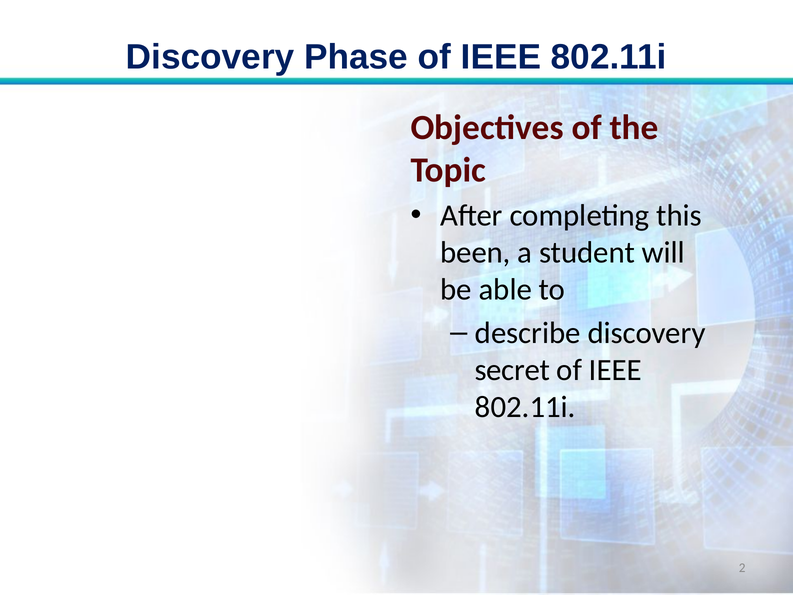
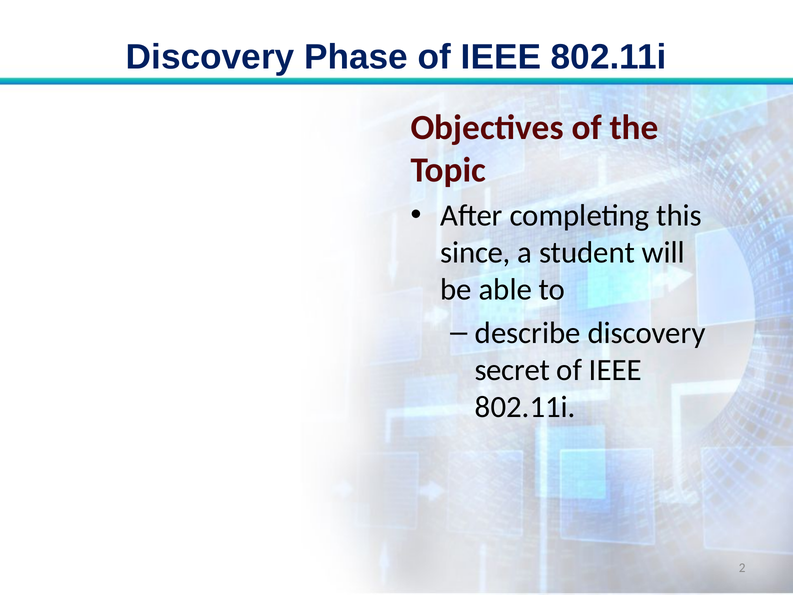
been: been -> since
